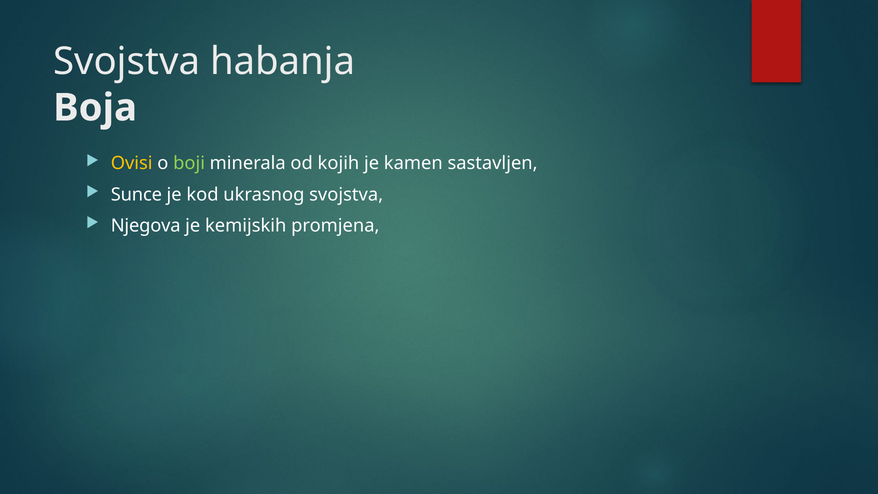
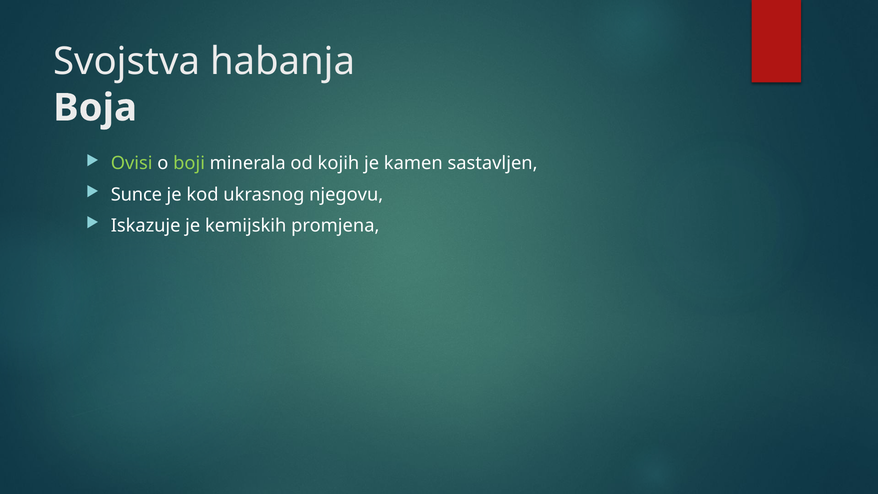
Ovisi colour: yellow -> light green
ukrasnog svojstva: svojstva -> njegovu
Njegova: Njegova -> Iskazuje
